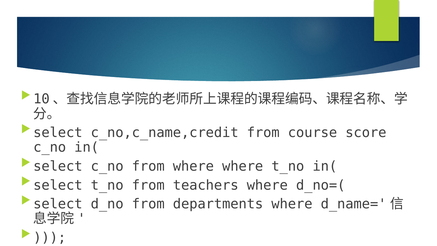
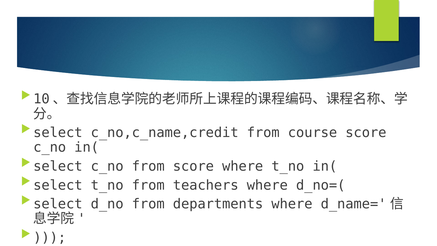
from where: where -> score
